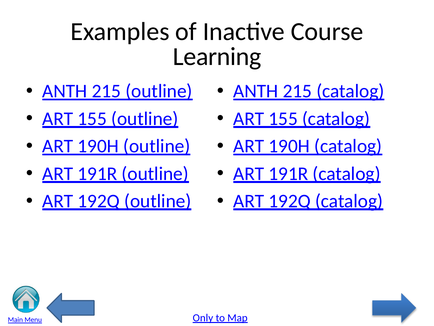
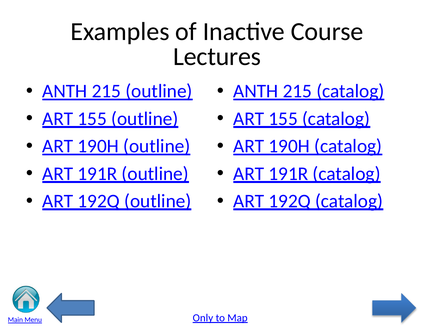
Learning: Learning -> Lectures
